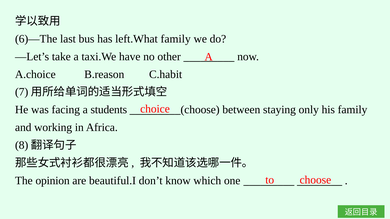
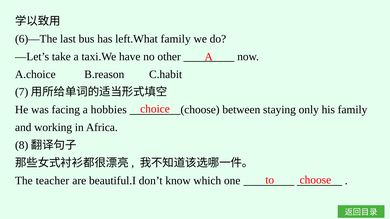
students: students -> hobbies
opinion: opinion -> teacher
